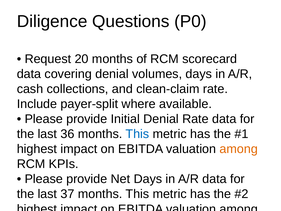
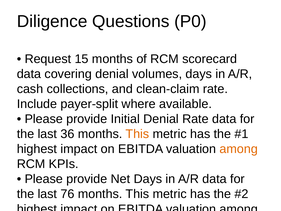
20: 20 -> 15
This at (137, 134) colour: blue -> orange
37: 37 -> 76
